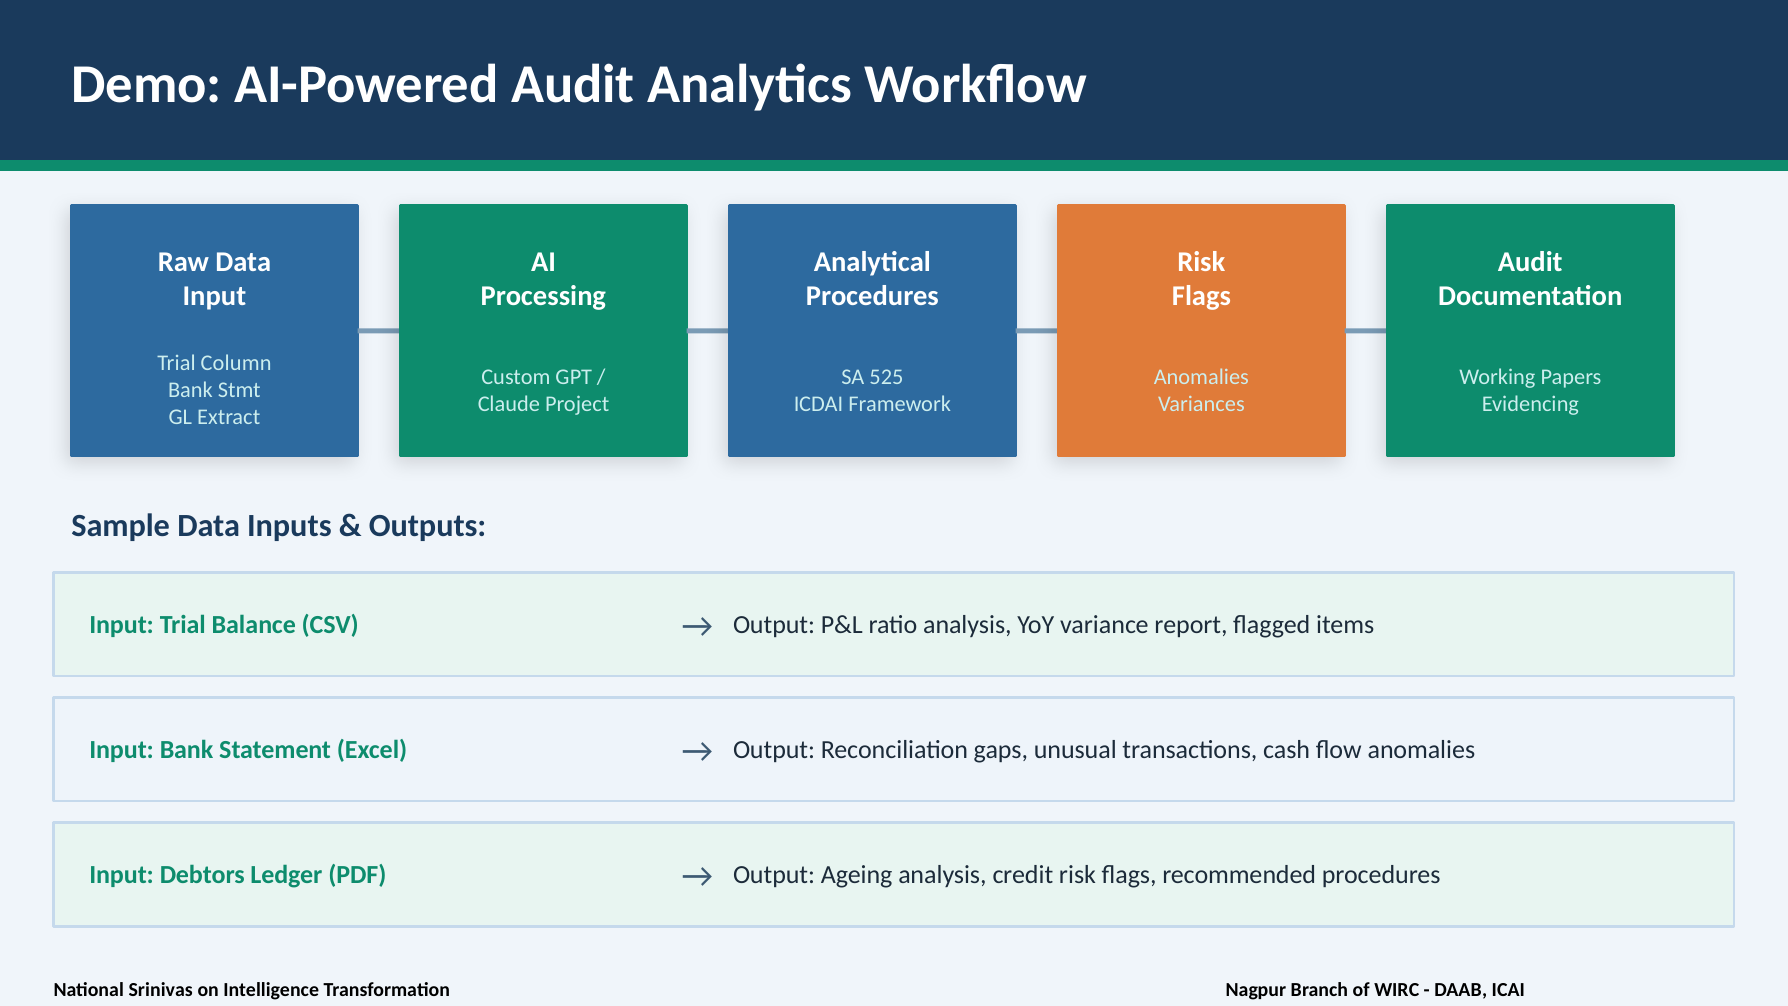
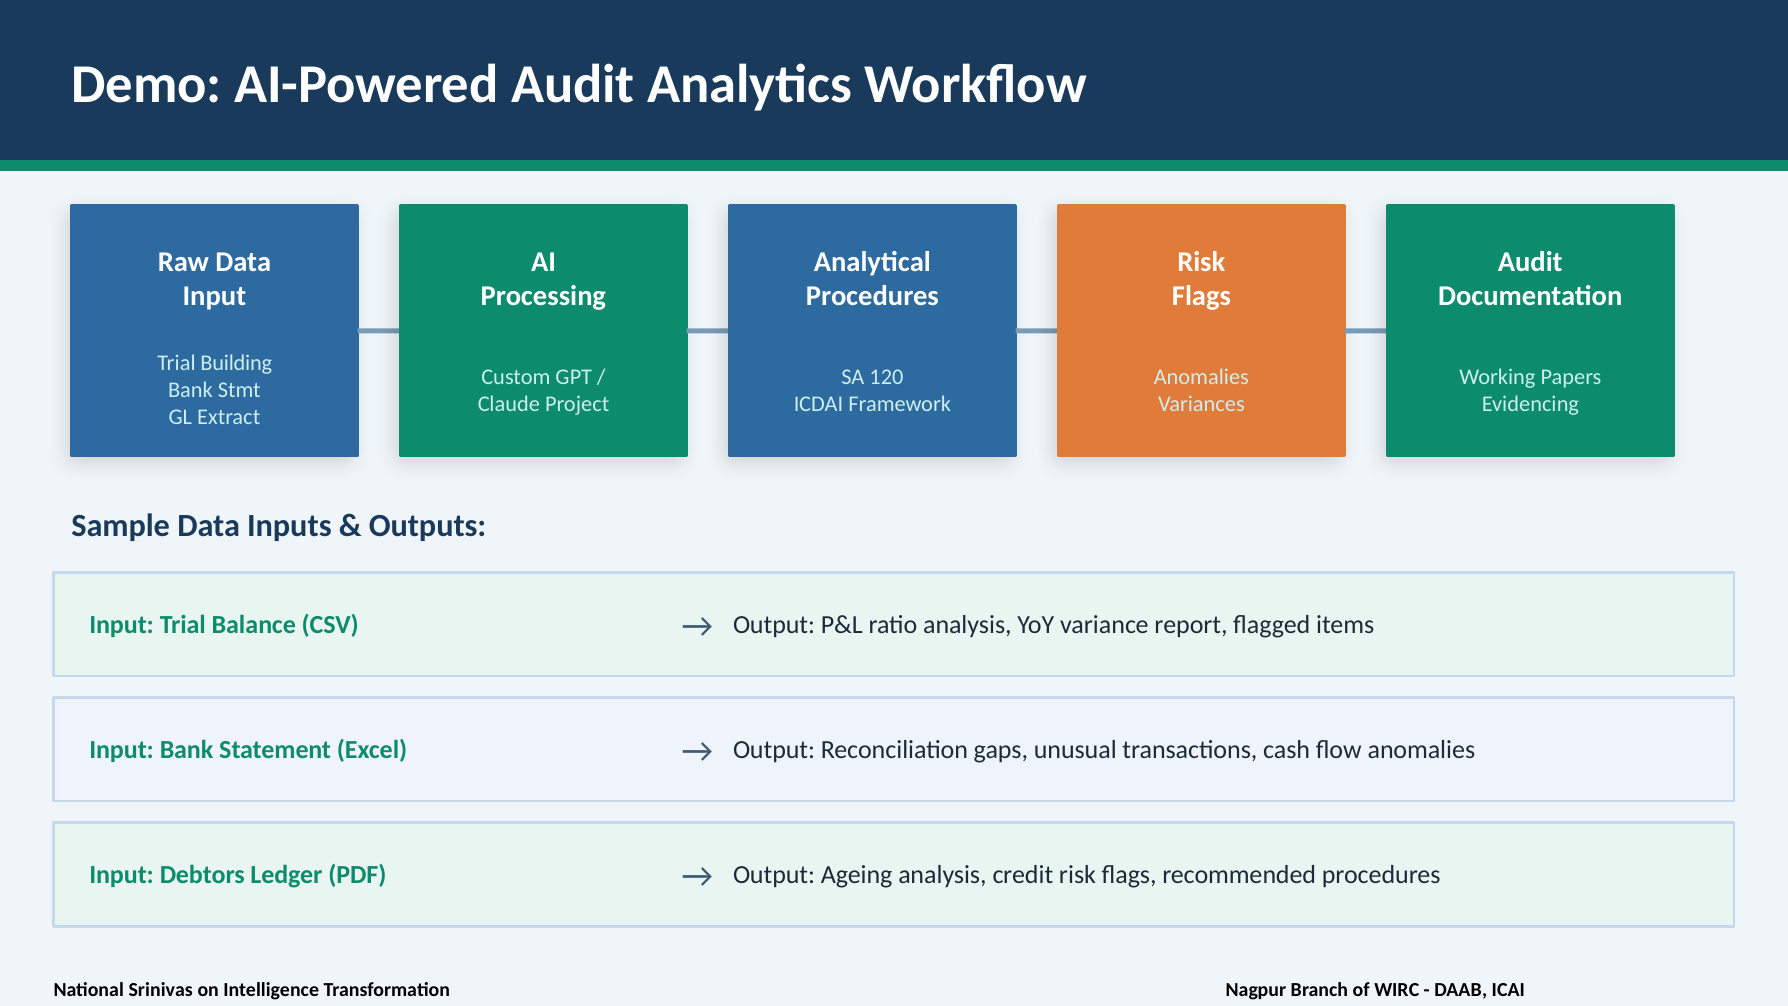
Column: Column -> Building
525: 525 -> 120
